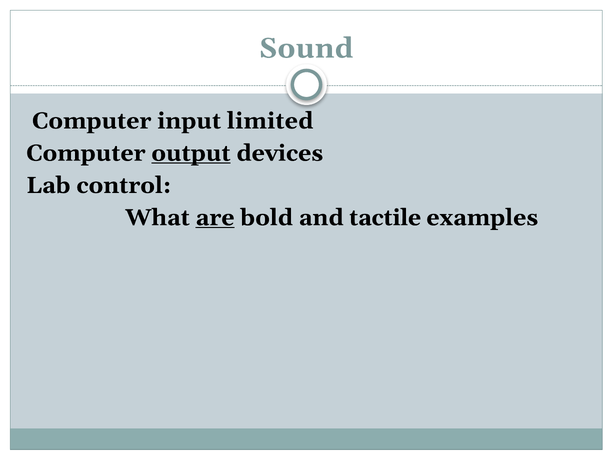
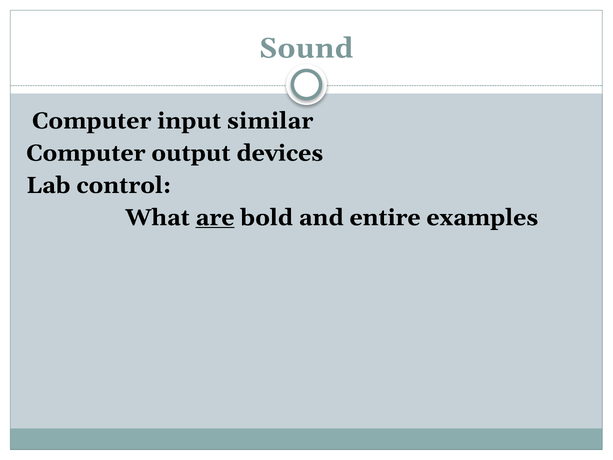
limited: limited -> similar
output underline: present -> none
tactile: tactile -> entire
